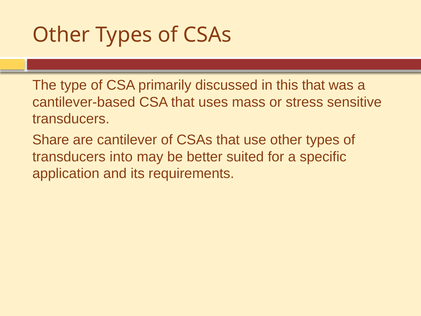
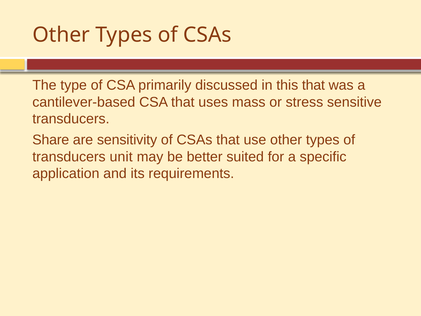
cantilever: cantilever -> sensitivity
into: into -> unit
